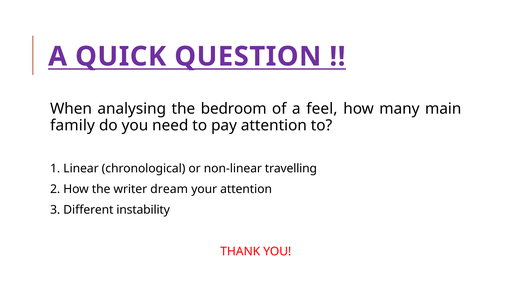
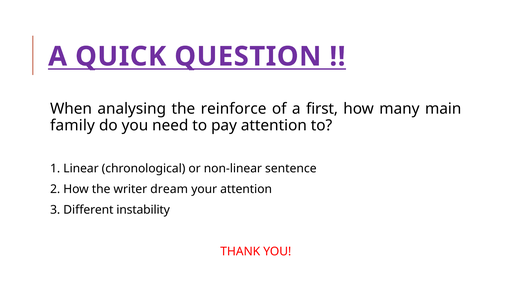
bedroom: bedroom -> reinforce
feel: feel -> first
travelling: travelling -> sentence
